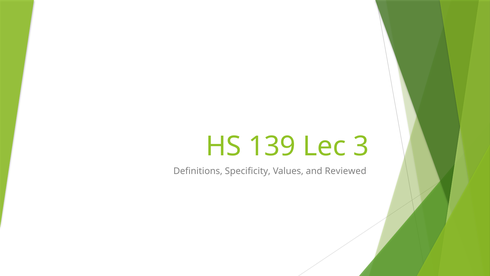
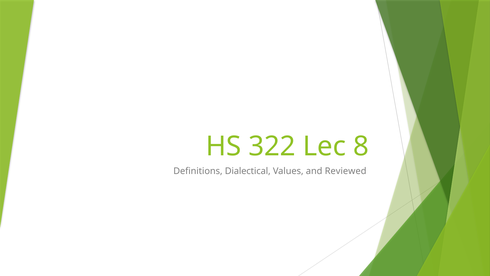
139: 139 -> 322
3: 3 -> 8
Specificity: Specificity -> Dialectical
